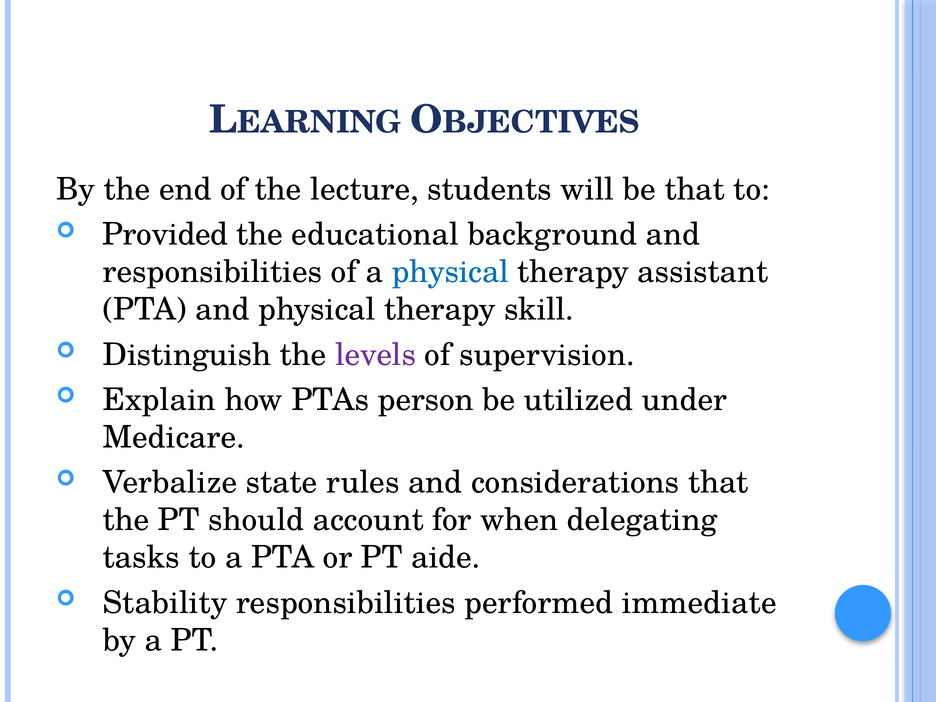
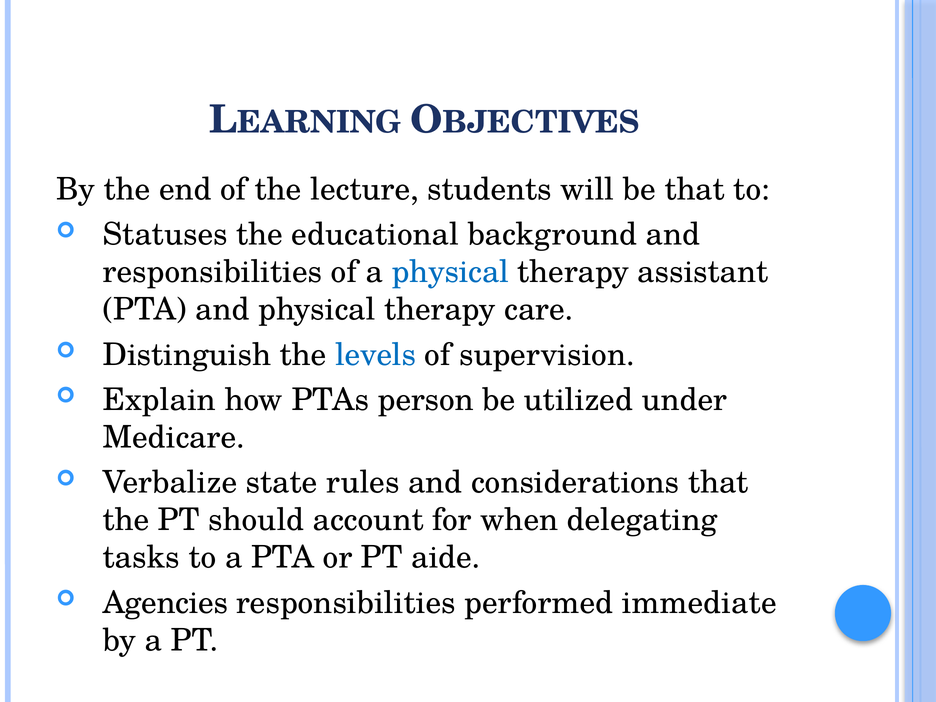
Provided: Provided -> Statuses
skill: skill -> care
levels colour: purple -> blue
Stability: Stability -> Agencies
